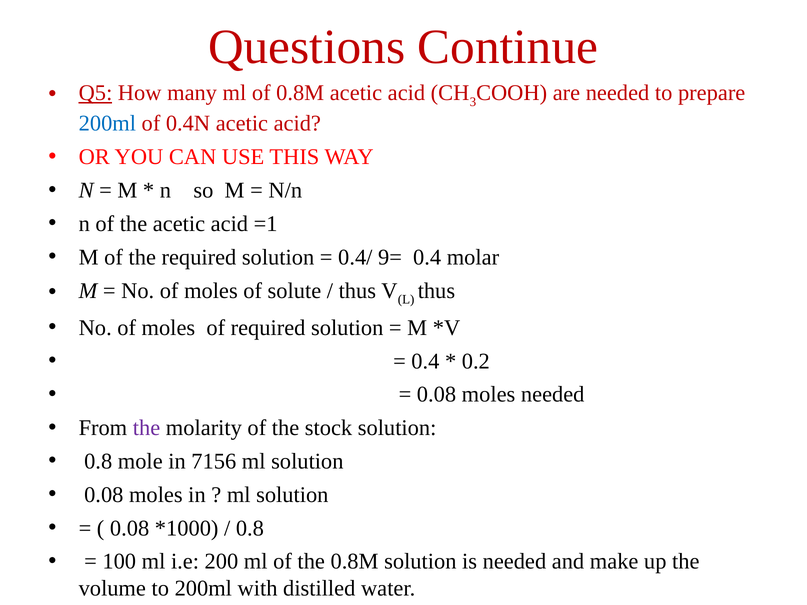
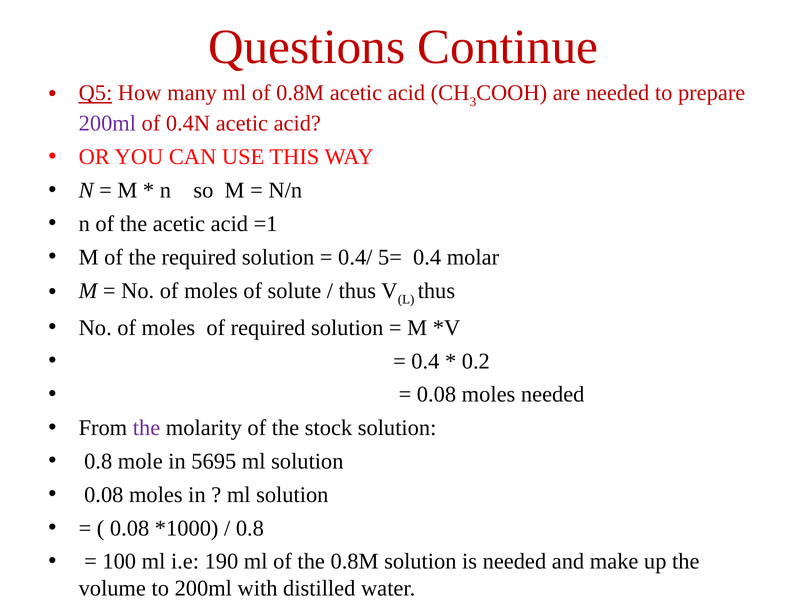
200ml at (107, 124) colour: blue -> purple
9=: 9= -> 5=
7156: 7156 -> 5695
200: 200 -> 190
